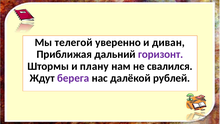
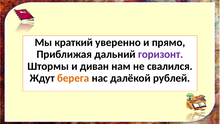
телегой: телегой -> краткий
диван: диван -> прямо
плану: плану -> диван
берега colour: purple -> orange
